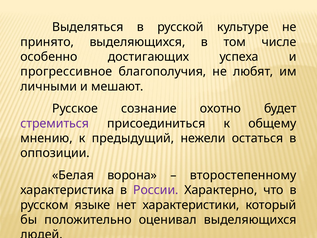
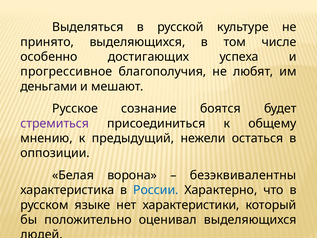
личными: личными -> деньгами
охотно: охотно -> боятся
второстепенному: второстепенному -> безэквивалентны
России colour: purple -> blue
